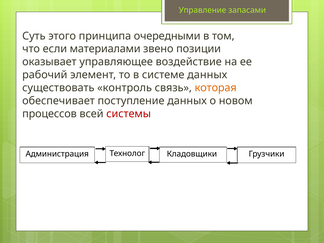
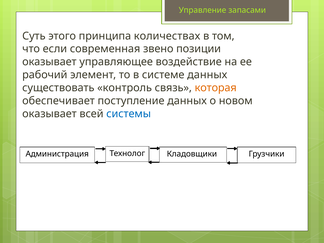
очередными: очередными -> количествах
материалами: материалами -> современная
процессов at (50, 114): процессов -> оказывает
системы colour: red -> blue
